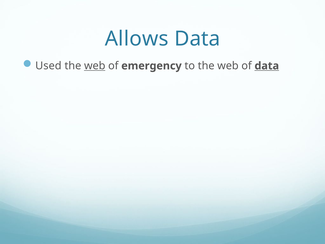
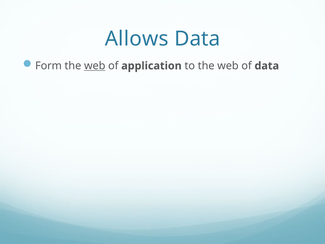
Used: Used -> Form
emergency: emergency -> application
data at (267, 66) underline: present -> none
